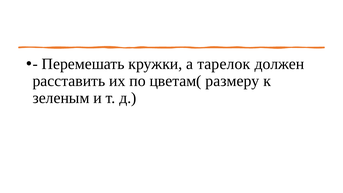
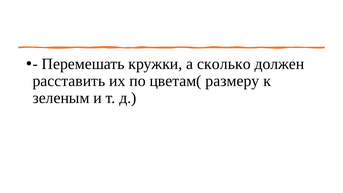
тарелок: тарелок -> сколько
